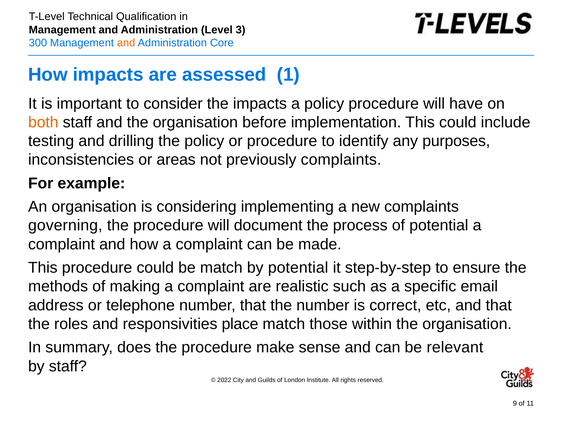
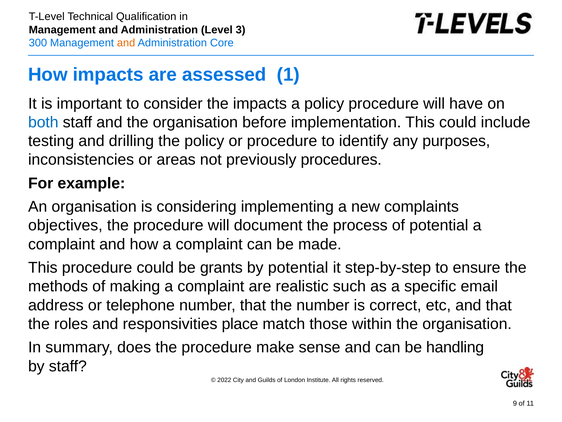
both colour: orange -> blue
previously complaints: complaints -> procedures
governing: governing -> objectives
be match: match -> grants
relevant: relevant -> handling
